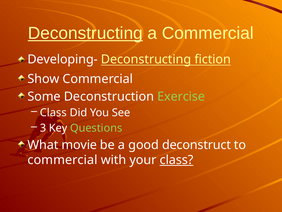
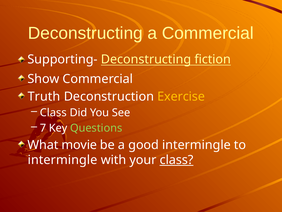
Deconstructing at (85, 33) underline: present -> none
Developing-: Developing- -> Supporting-
Some: Some -> Truth
Exercise colour: light green -> yellow
3: 3 -> 7
good deconstruct: deconstruct -> intermingle
commercial at (63, 160): commercial -> intermingle
